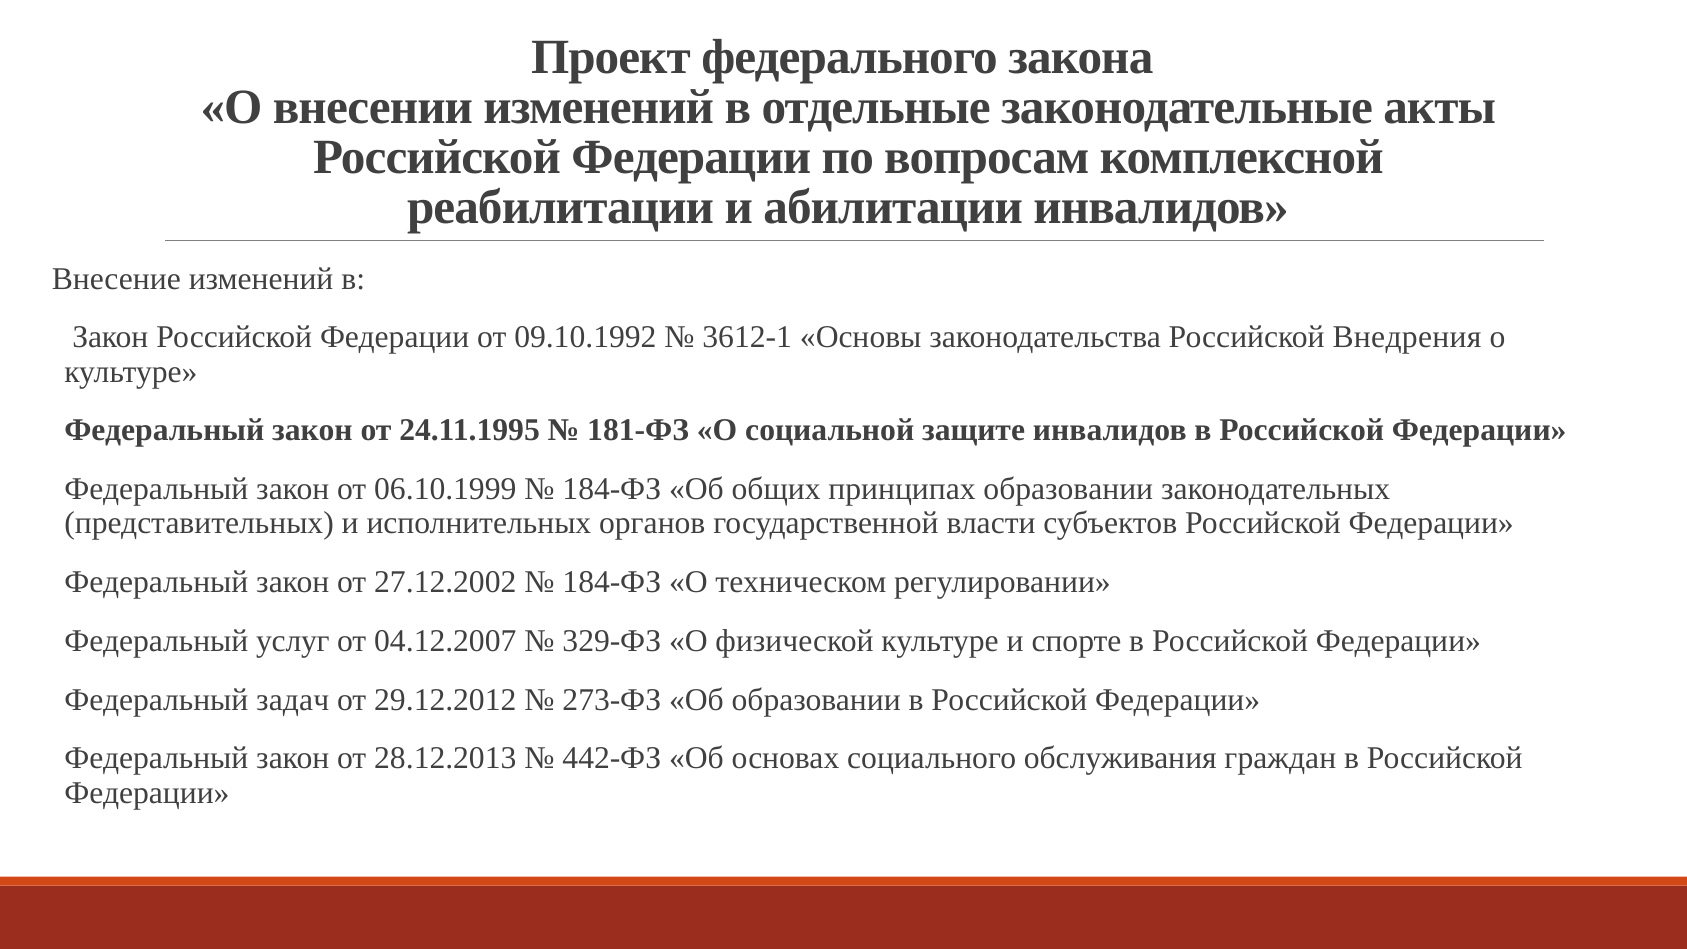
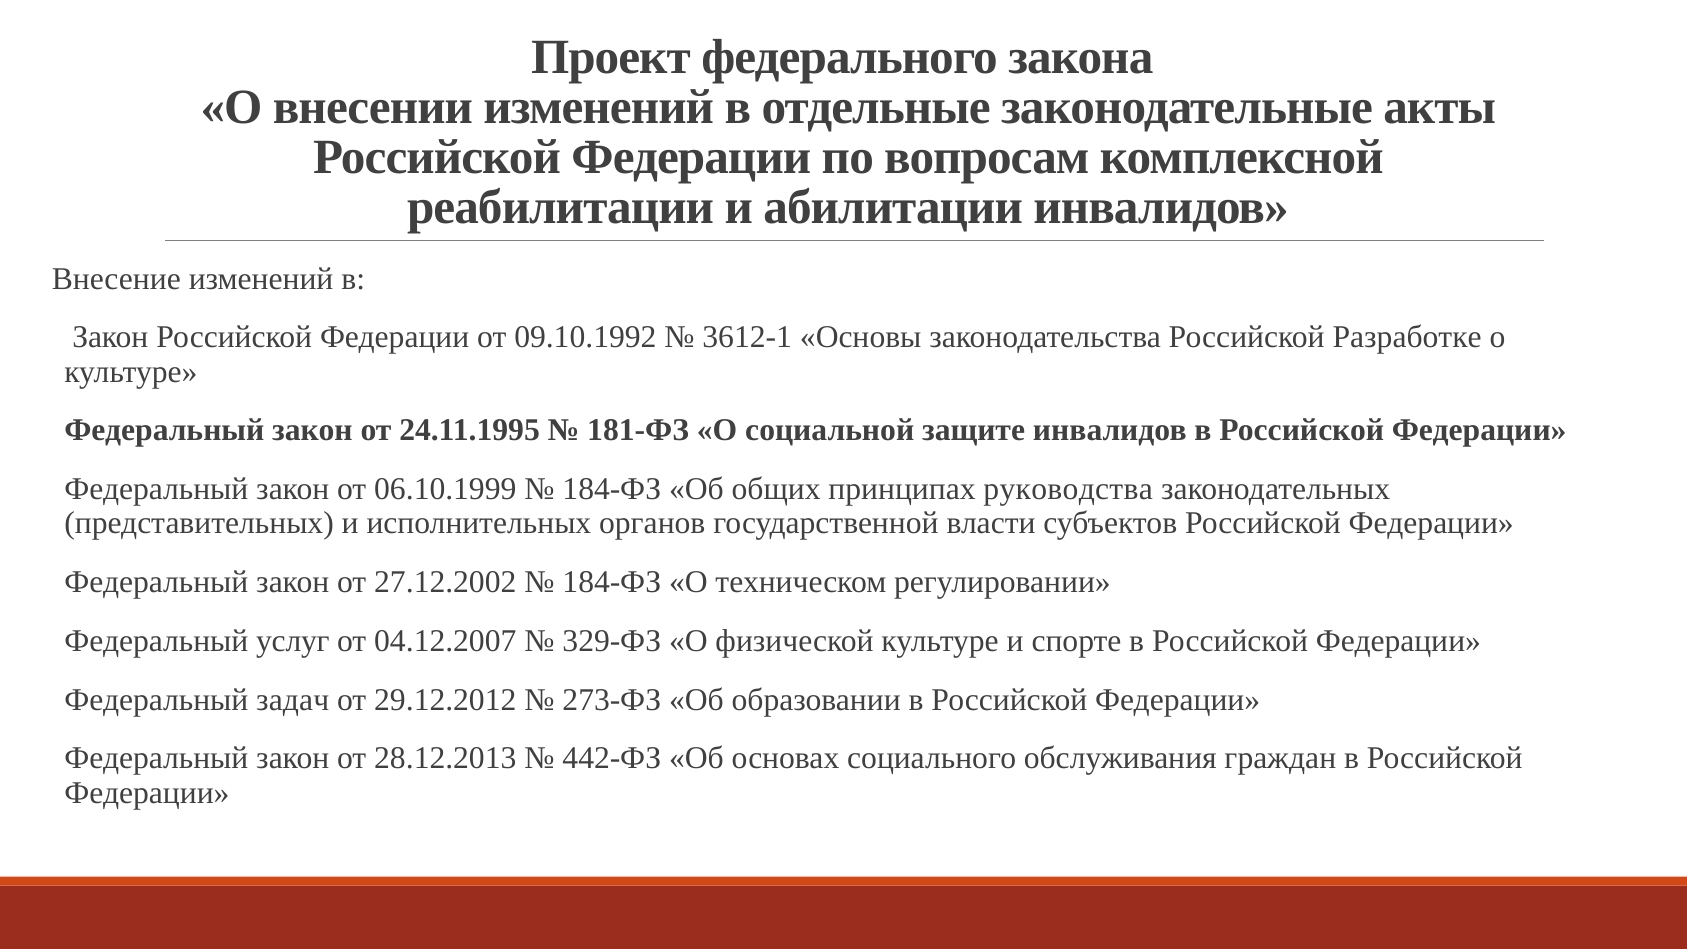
Внедрения: Внедрения -> Разработке
принципах образовании: образовании -> руководства
